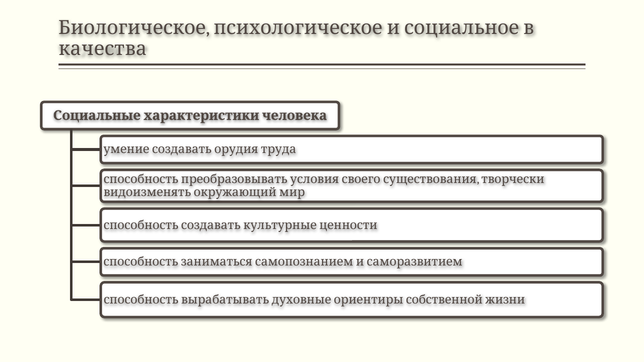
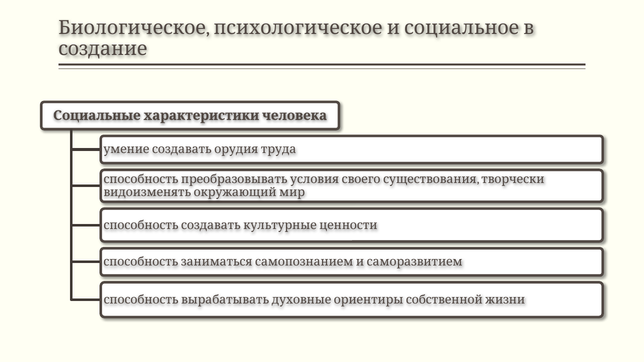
качества: качества -> создание
